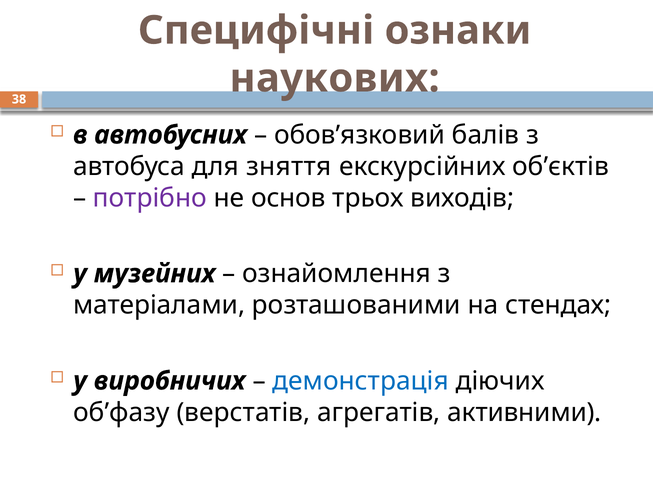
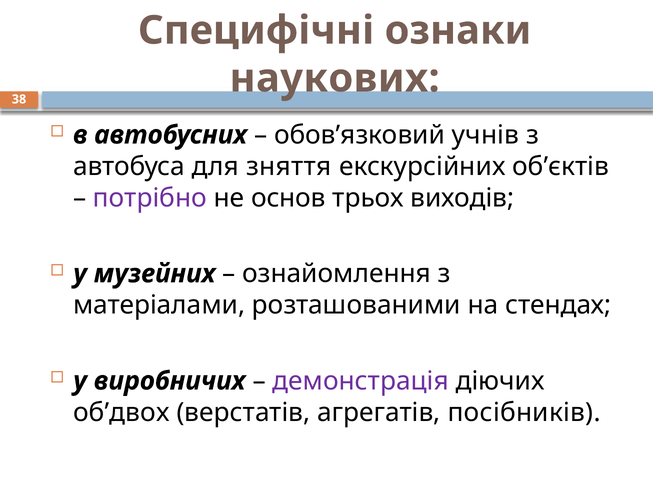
балів: балів -> учнів
демонстрація colour: blue -> purple
об’фазу: об’фазу -> об’двох
активними: активними -> посібників
